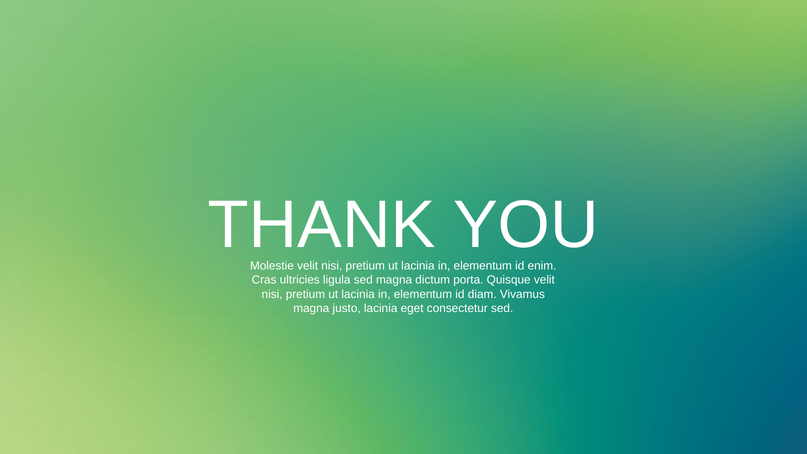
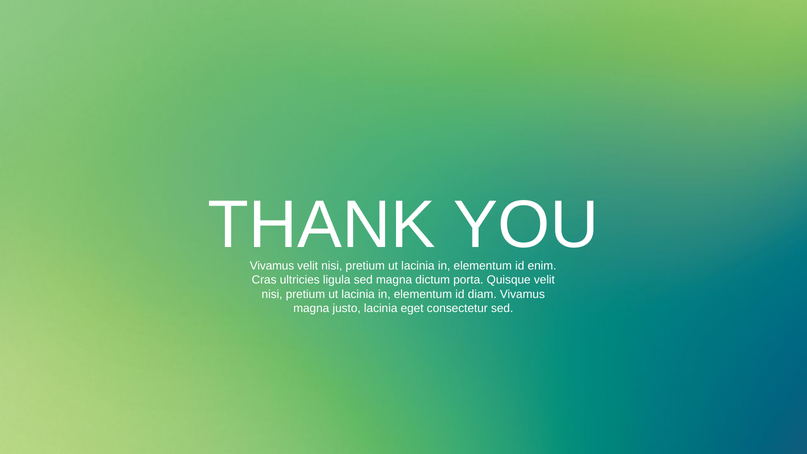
Molestie at (272, 266): Molestie -> Vivamus
